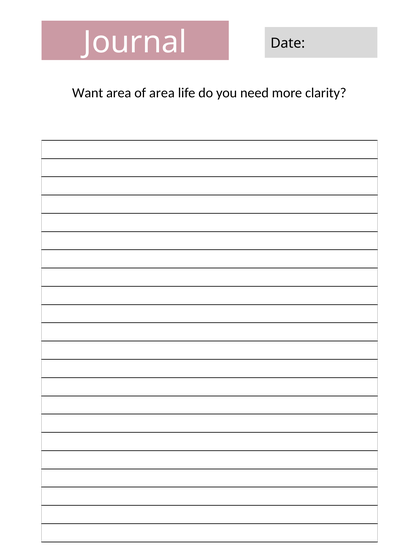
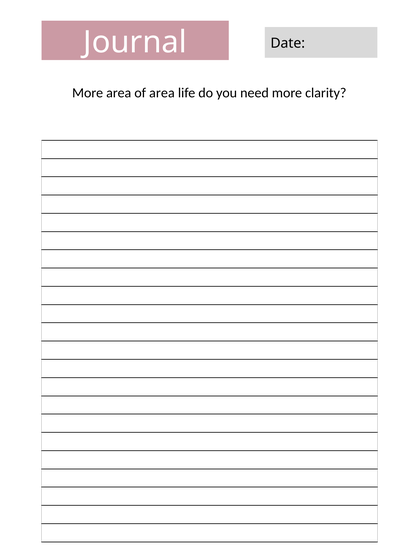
Want at (88, 93): Want -> More
